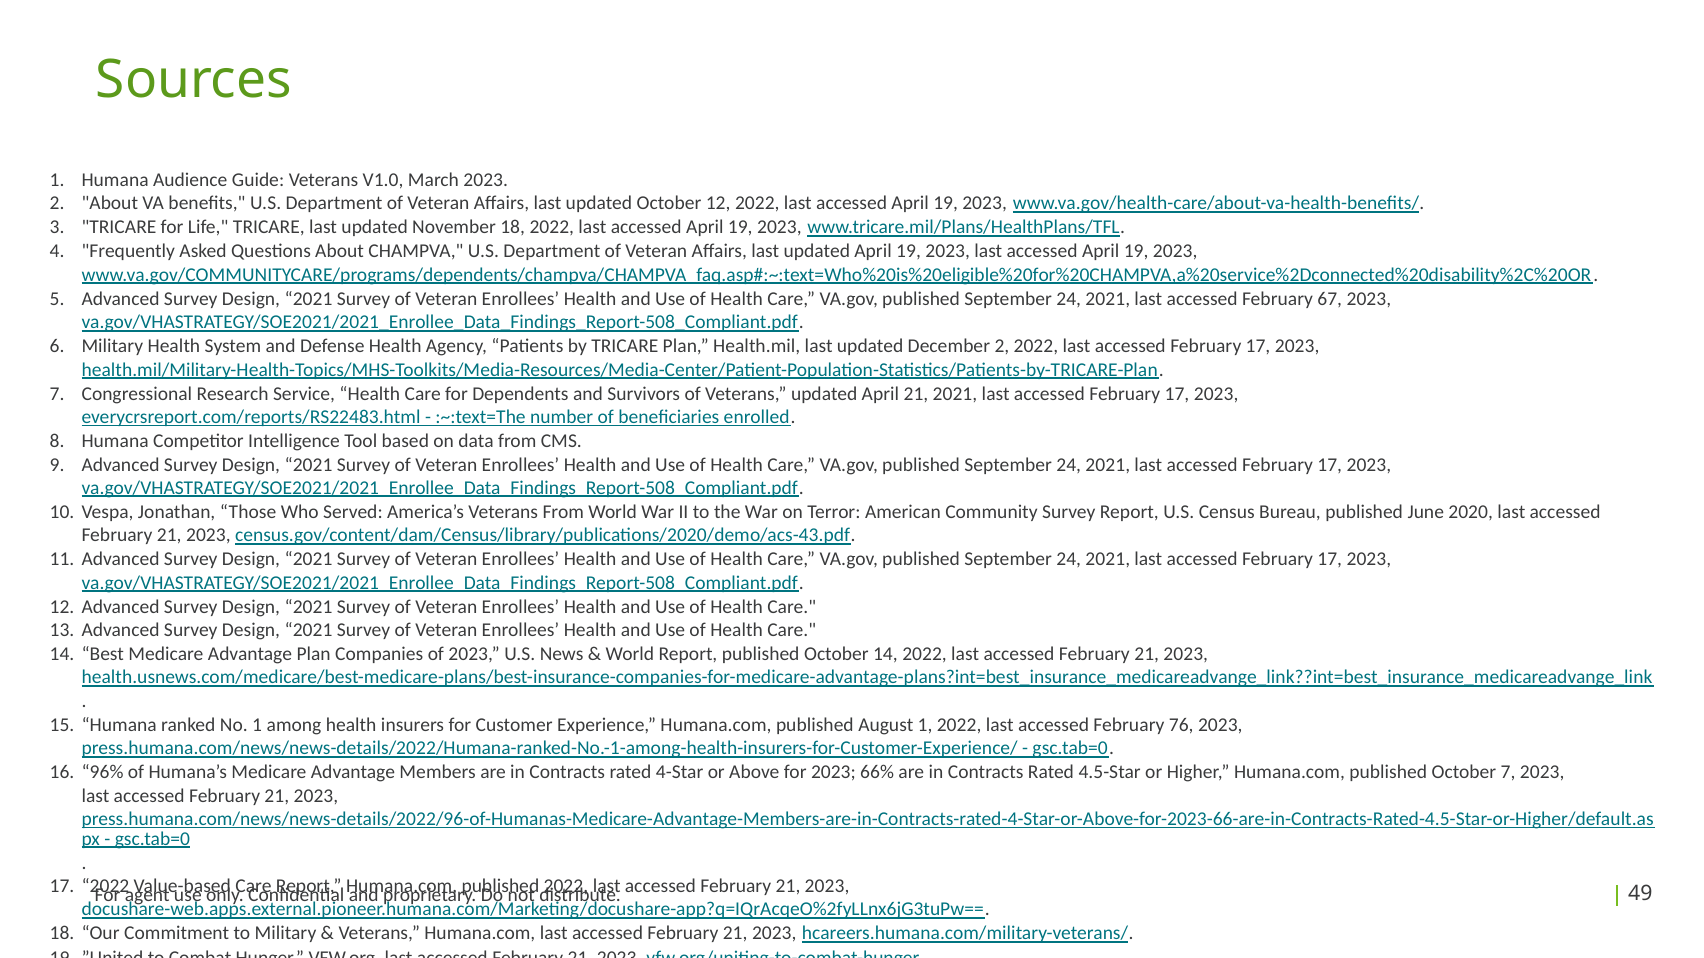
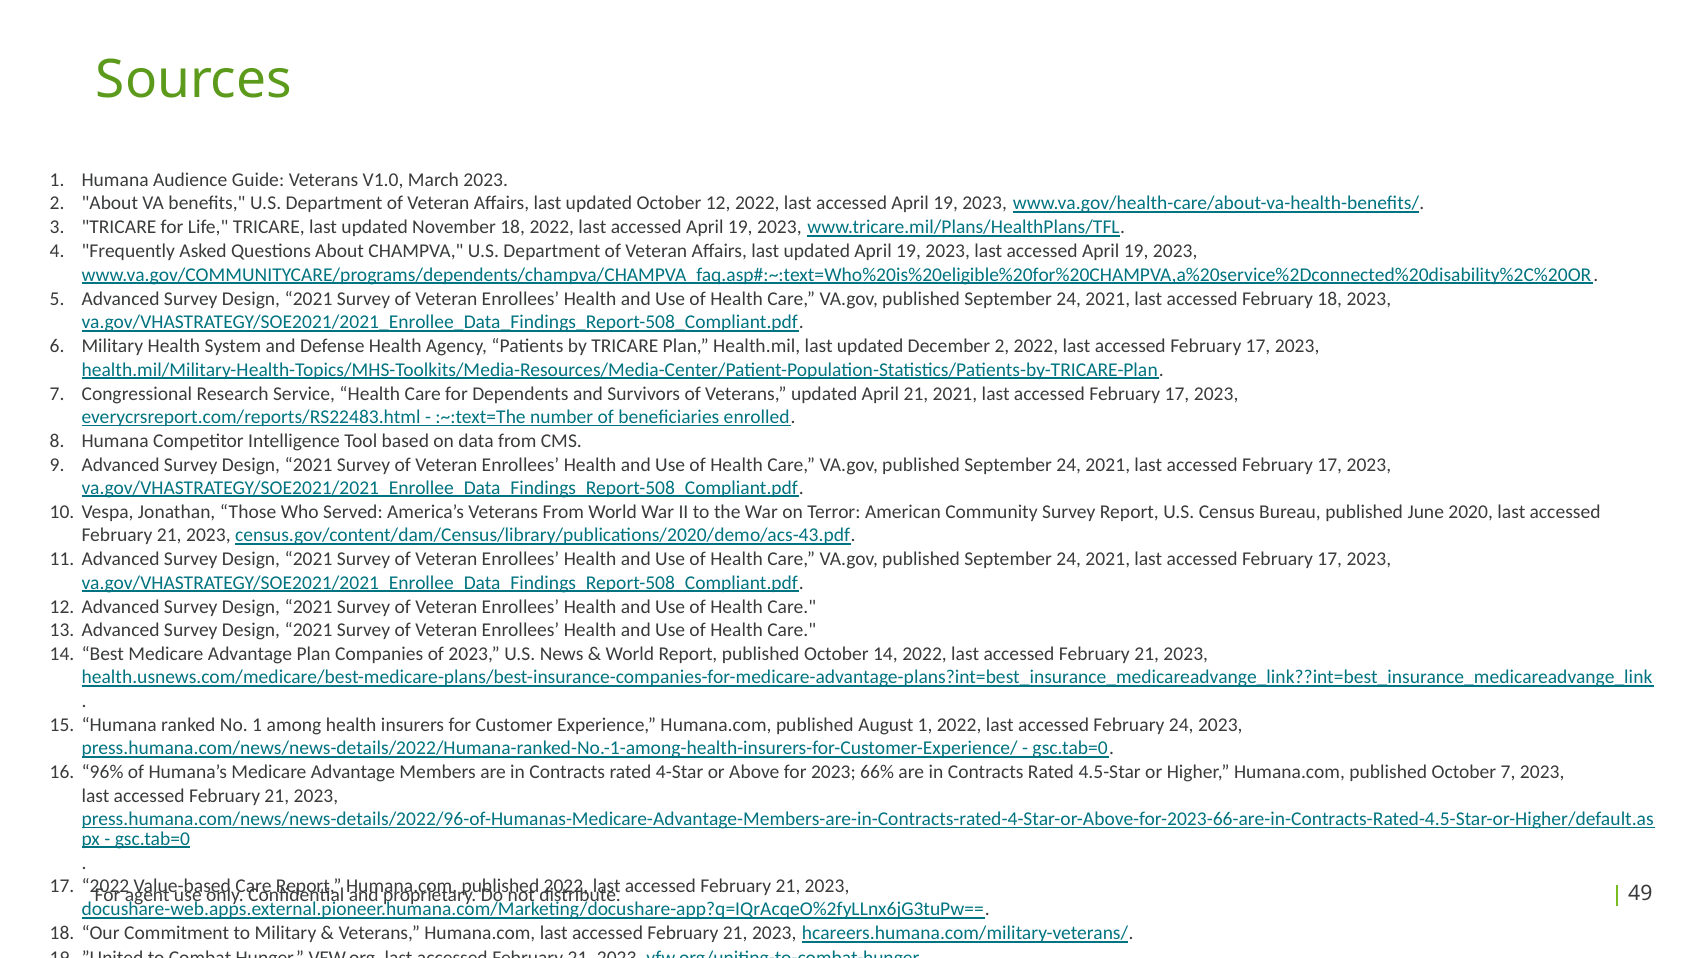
February 67: 67 -> 18
February 76: 76 -> 24
